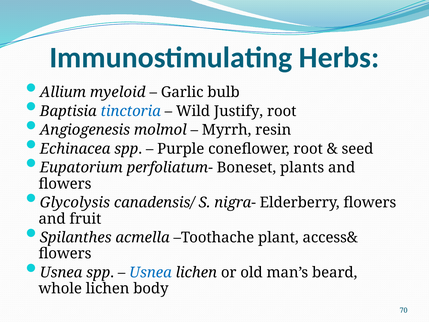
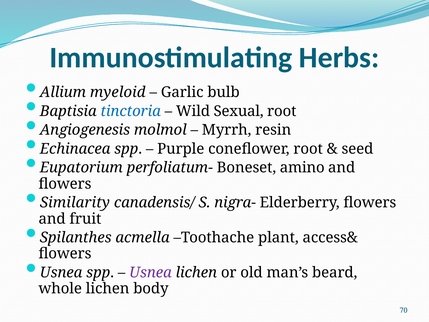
Justify: Justify -> Sexual
plants: plants -> amino
Glycolysis: Glycolysis -> Similarity
Usnea at (150, 272) colour: blue -> purple
